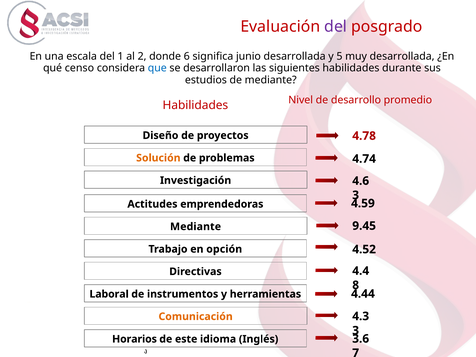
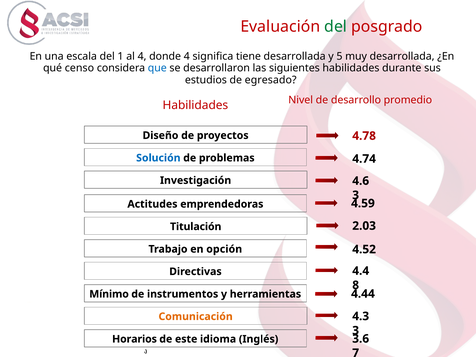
del at (336, 27) colour: purple -> green
al 2: 2 -> 4
donde 6: 6 -> 4
junio: junio -> tiene
de mediante: mediante -> egresado
Solución colour: orange -> blue
9.45: 9.45 -> 2.03
Mediante at (196, 227): Mediante -> Titulación
Laboral: Laboral -> Mínimo
